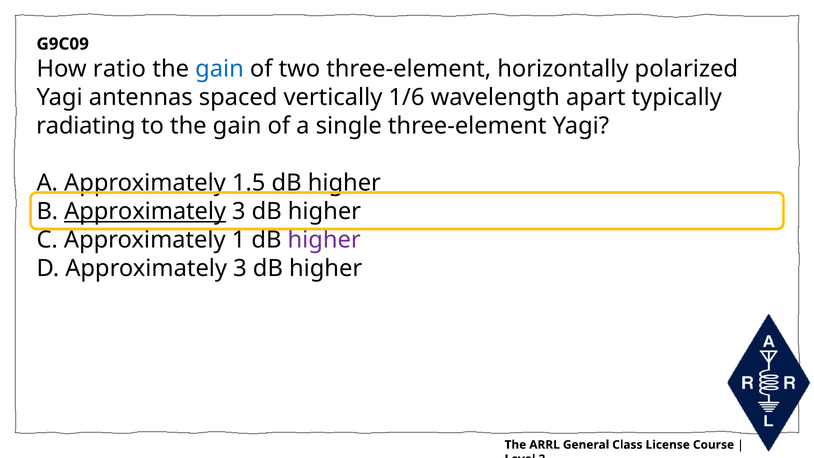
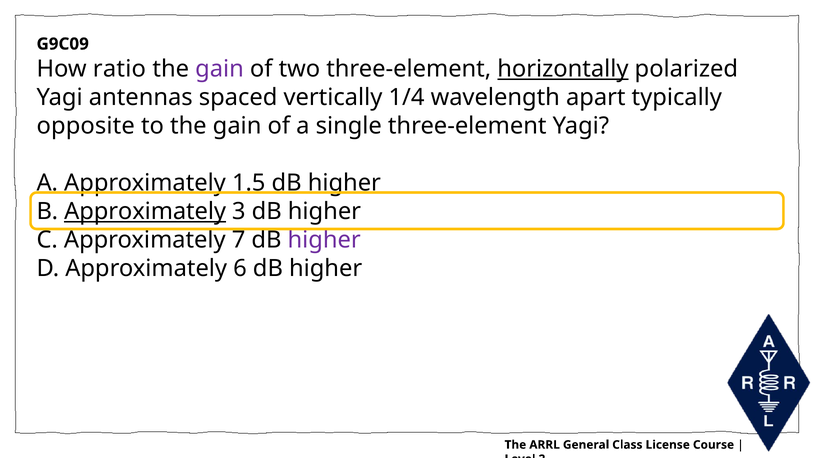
gain at (220, 69) colour: blue -> purple
horizontally underline: none -> present
1/6: 1/6 -> 1/4
radiating: radiating -> opposite
1: 1 -> 7
D Approximately 3: 3 -> 6
